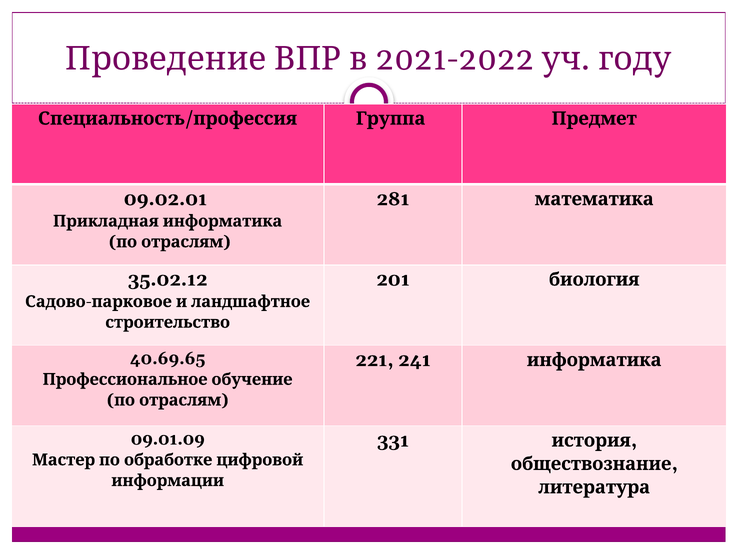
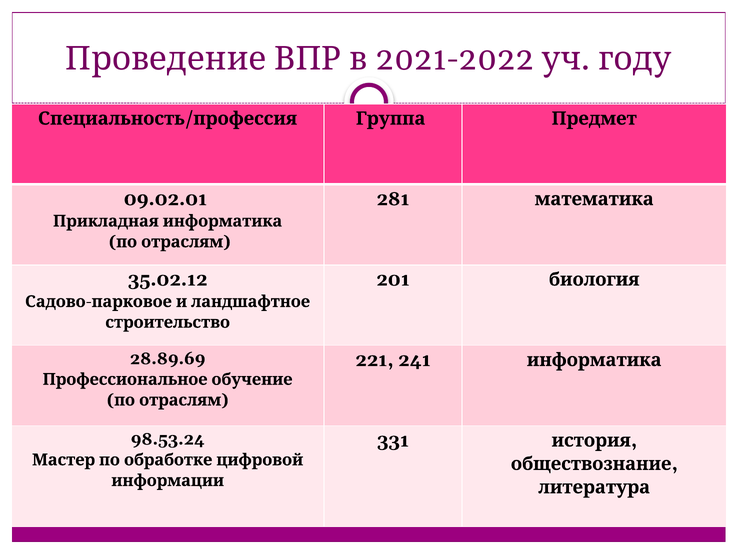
40.69.65: 40.69.65 -> 28.89.69
09.01.09: 09.01.09 -> 98.53.24
